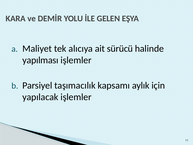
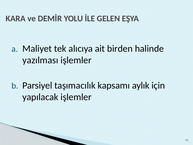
sürücü: sürücü -> birden
yapılması: yapılması -> yazılması
